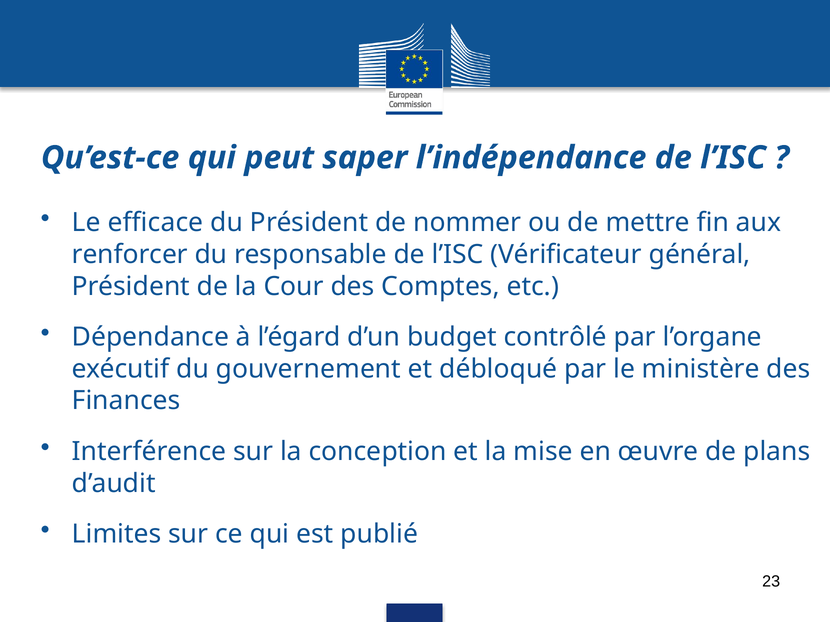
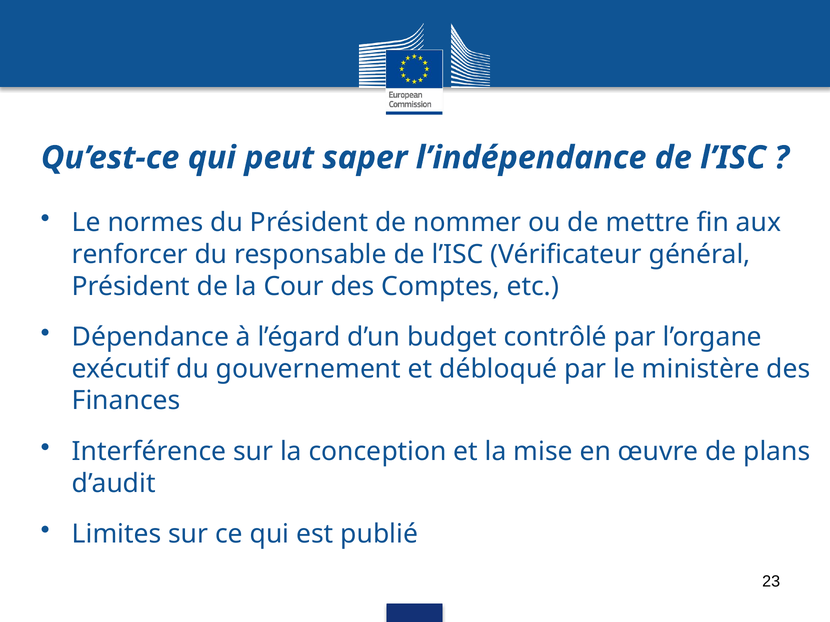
efficace: efficace -> normes
